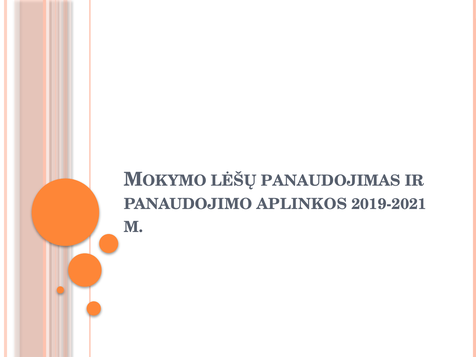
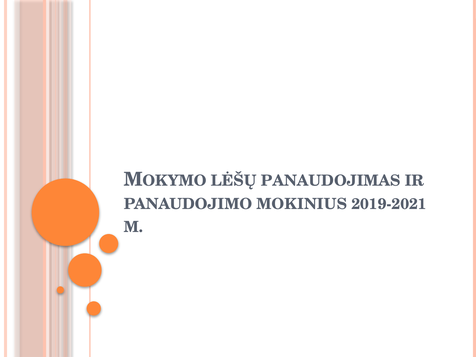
APLINKOS: APLINKOS -> MOKINIUS
